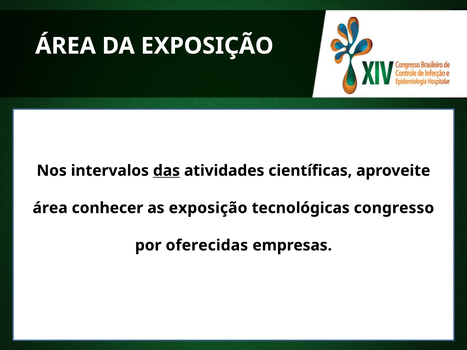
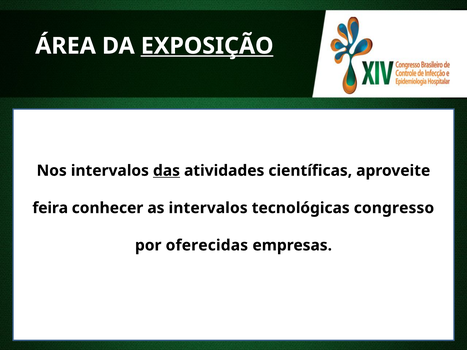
EXPOSIÇÃO at (207, 46) underline: none -> present
área at (50, 208): área -> feira
as exposição: exposição -> intervalos
